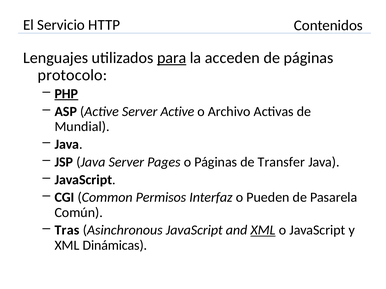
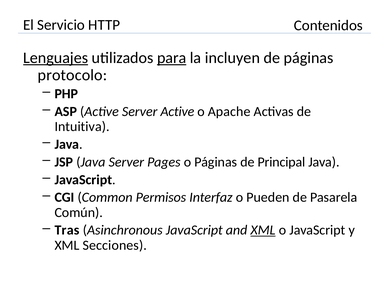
Lenguajes underline: none -> present
acceden: acceden -> incluyen
PHP underline: present -> none
Archivo: Archivo -> Apache
Mundial: Mundial -> Intuitiva
Transfer: Transfer -> Principal
Dinámicas: Dinámicas -> Secciones
